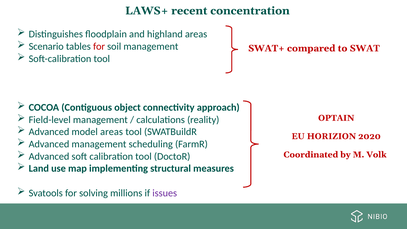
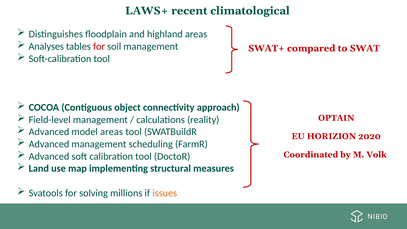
concentration: concentration -> climatological
Scenario: Scenario -> Analyses
issues colour: purple -> orange
